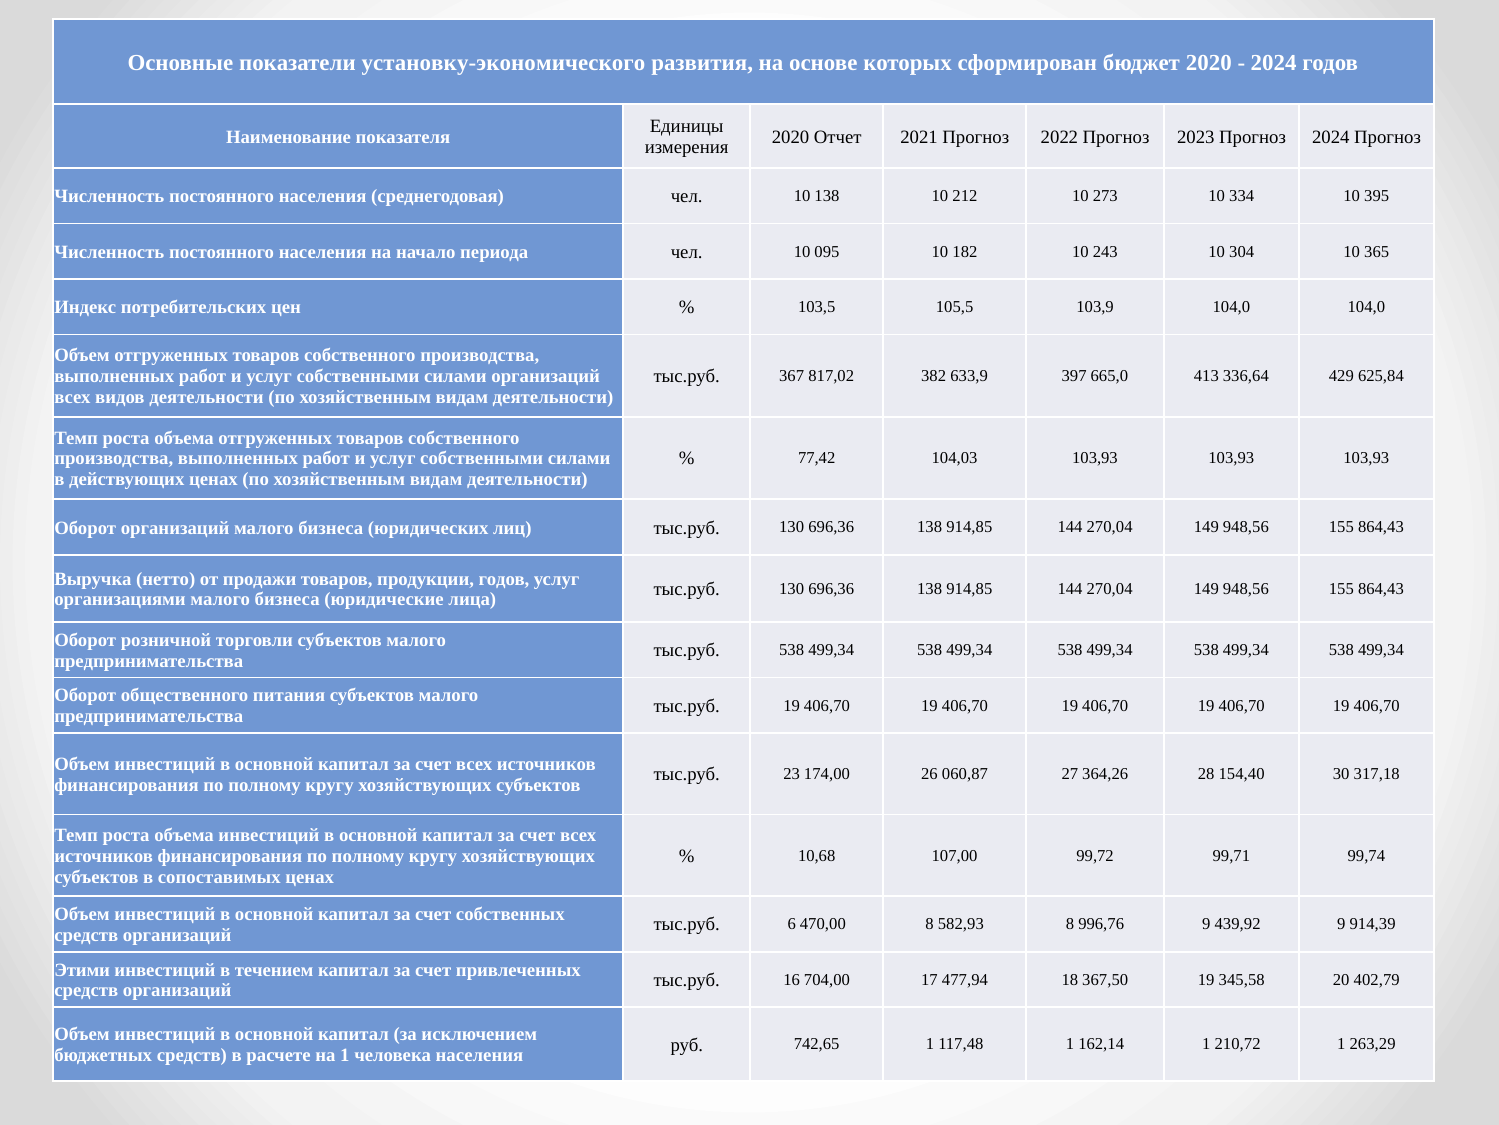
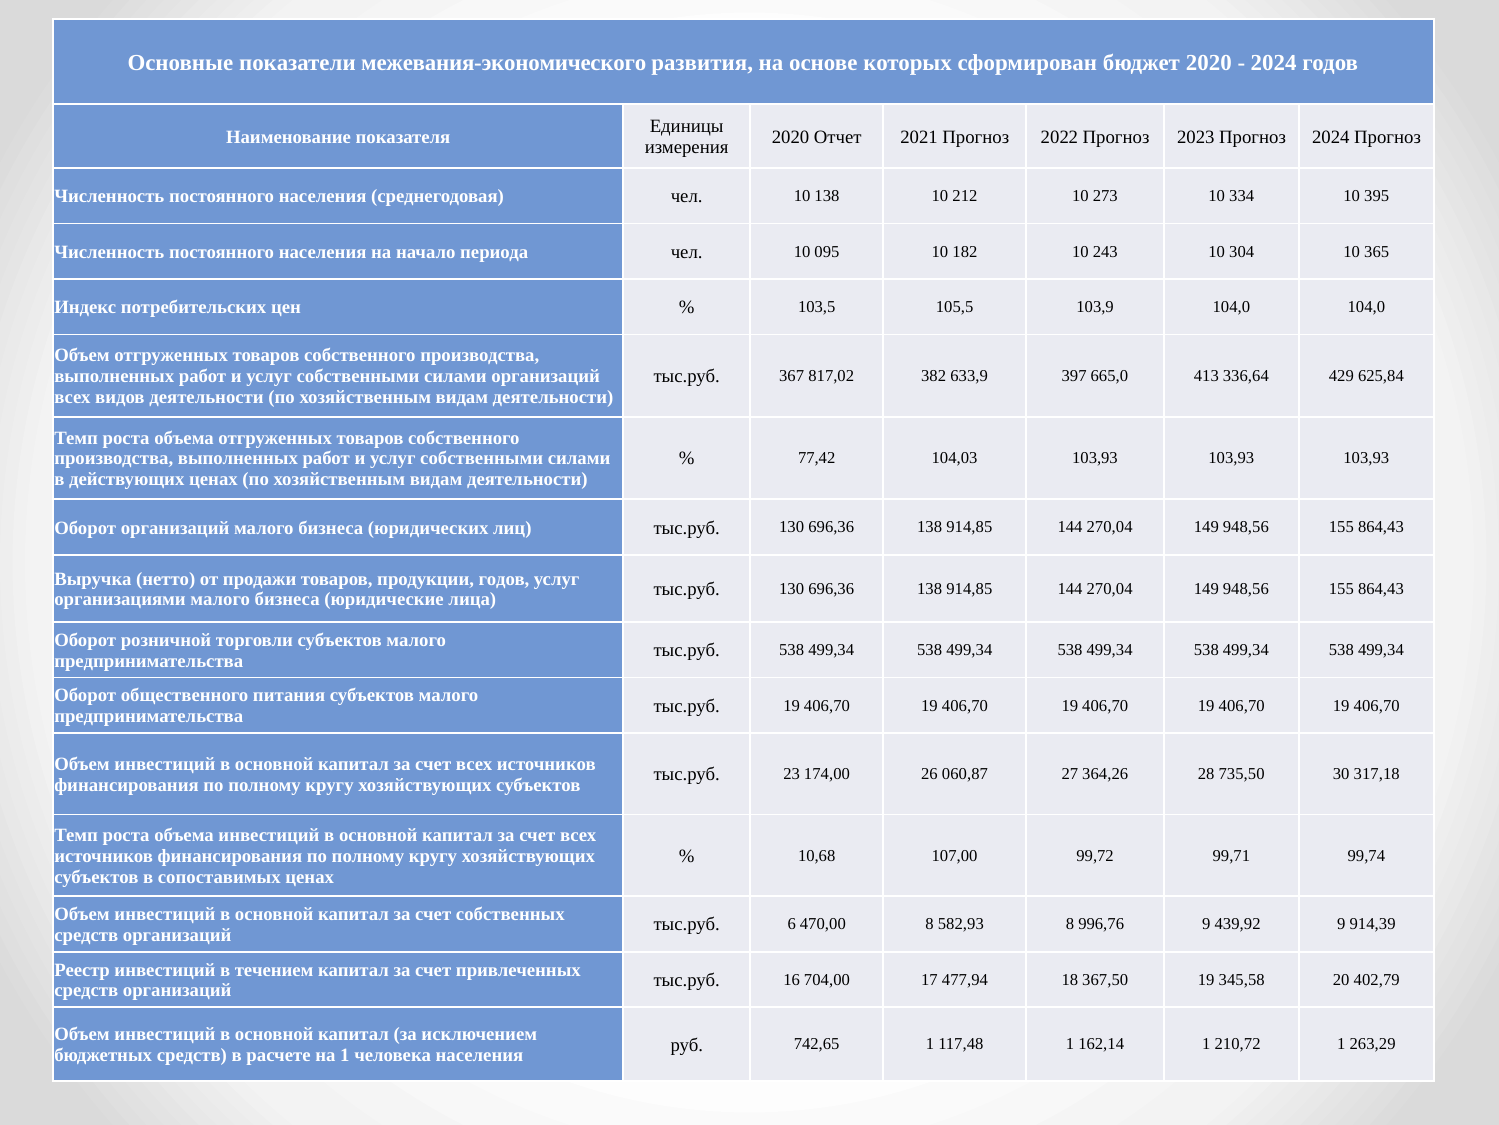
установку-экономического: установку-экономического -> межевания-экономического
154,40: 154,40 -> 735,50
Этими: Этими -> Реестр
